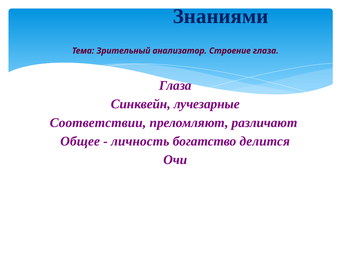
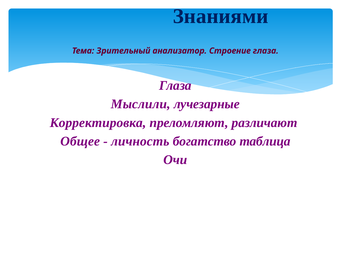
Синквейн: Синквейн -> Мыслили
Соответствии: Соответствии -> Корректировка
делится: делится -> таблица
